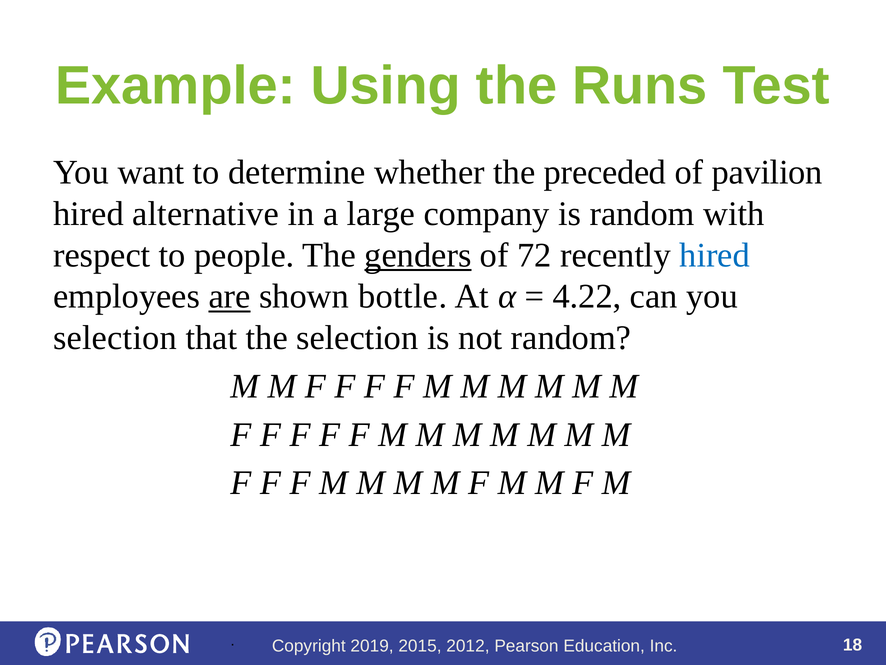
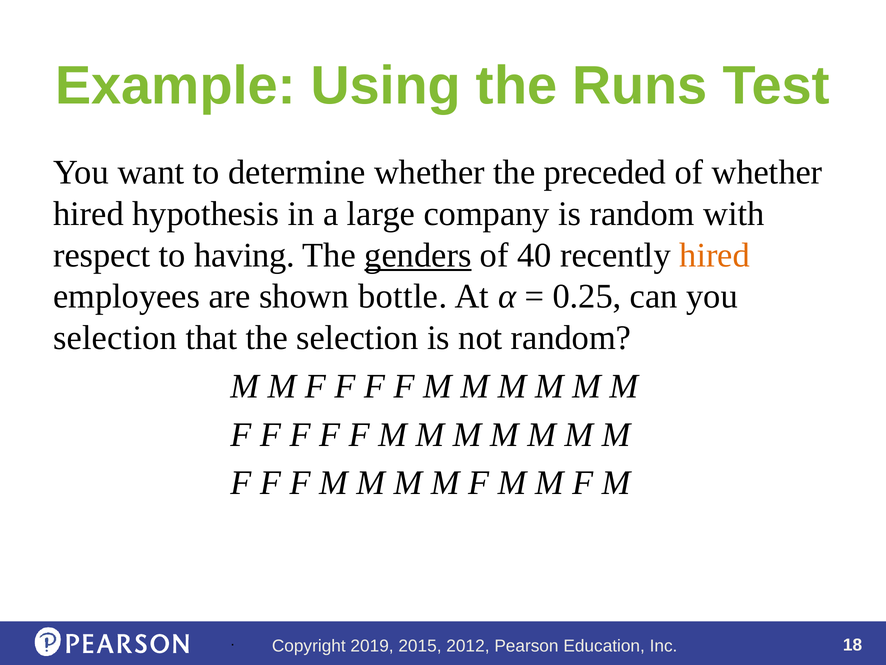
of pavilion: pavilion -> whether
alternative: alternative -> hypothesis
people: people -> having
72: 72 -> 40
hired at (715, 255) colour: blue -> orange
are underline: present -> none
4.22: 4.22 -> 0.25
